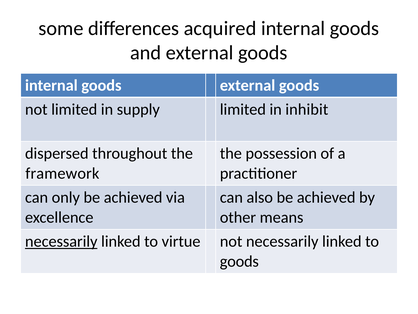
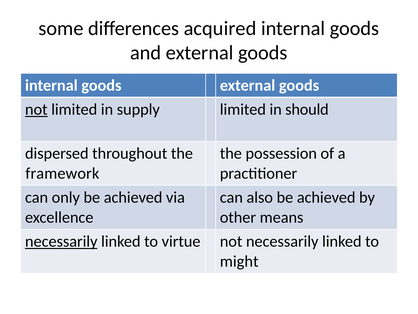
not at (36, 109) underline: none -> present
inhibit: inhibit -> should
goods at (239, 261): goods -> might
